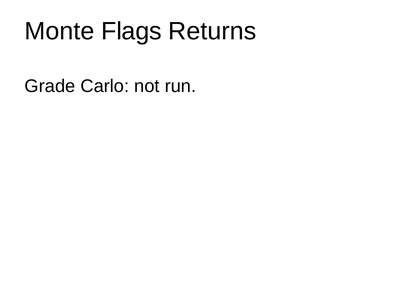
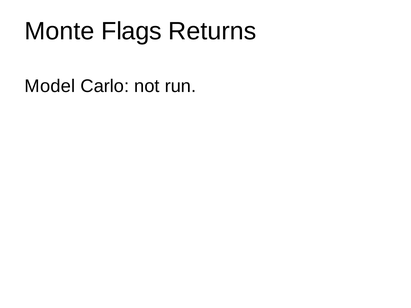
Grade: Grade -> Model
